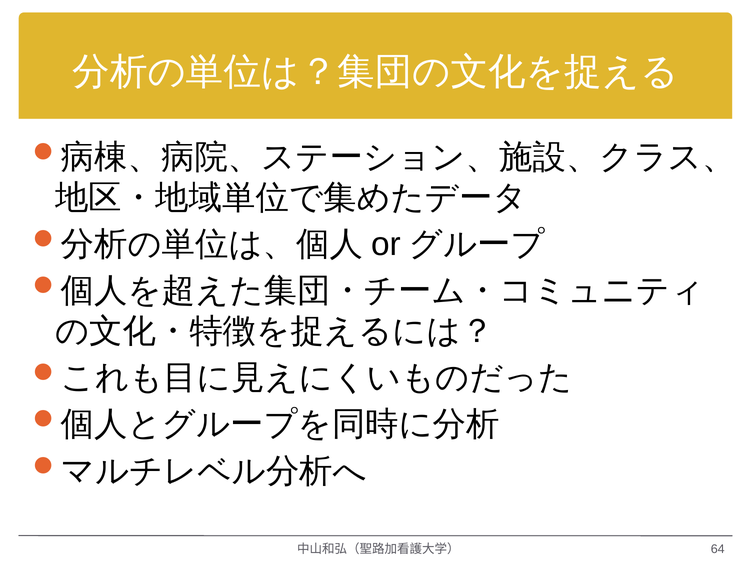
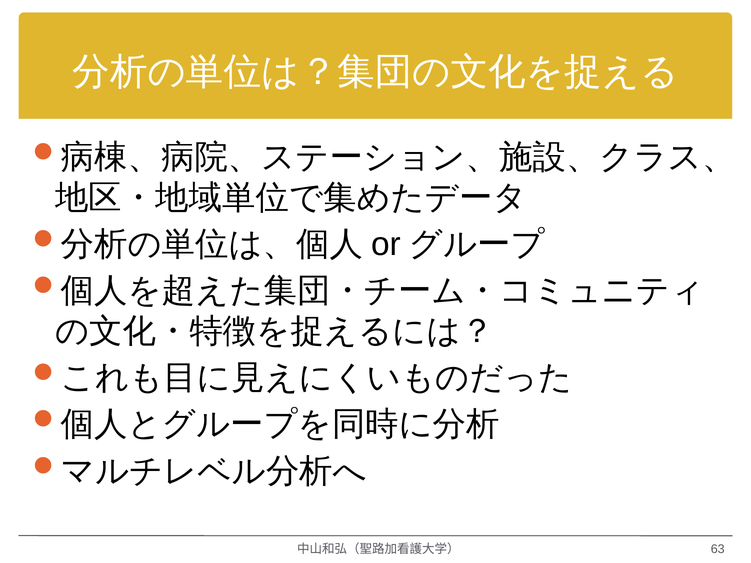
64: 64 -> 63
